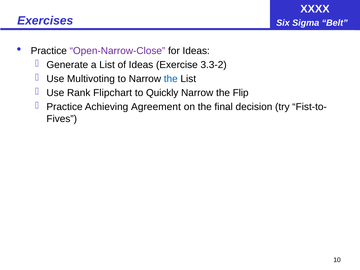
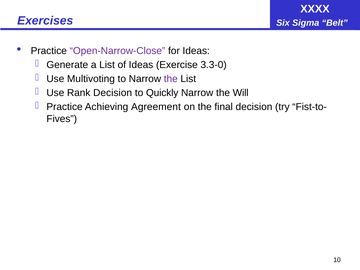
3.3-2: 3.3-2 -> 3.3-0
the at (171, 79) colour: blue -> purple
Rank Flipchart: Flipchart -> Decision
Flip: Flip -> Will
